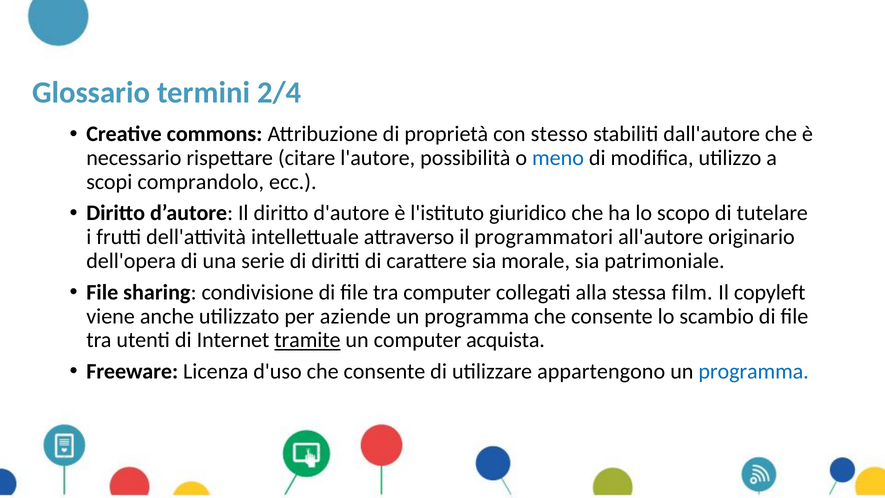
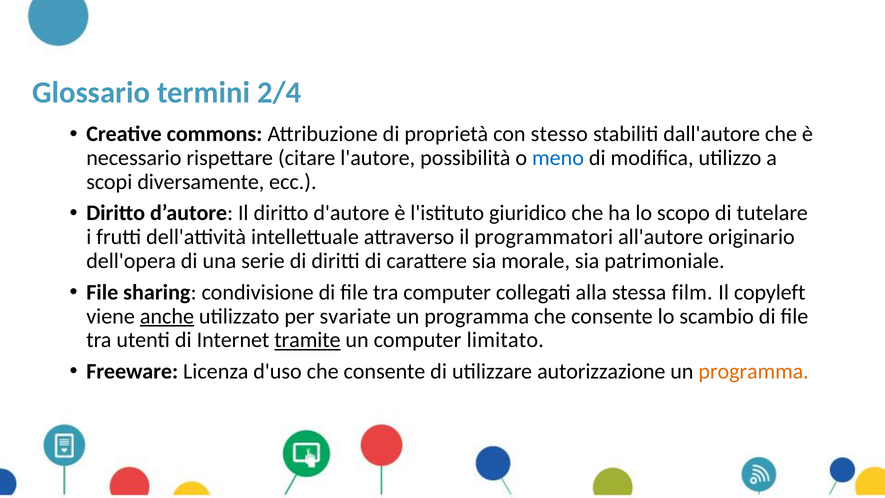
comprandolo: comprandolo -> diversamente
anche underline: none -> present
aziende: aziende -> svariate
acquista: acquista -> limitato
appartengono: appartengono -> autorizzazione
programma at (754, 371) colour: blue -> orange
